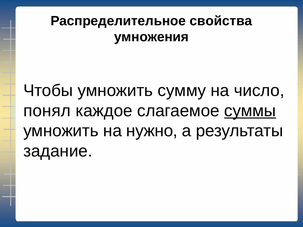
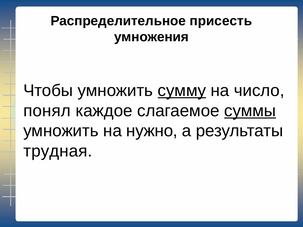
свойства: свойства -> присесть
сумму underline: none -> present
задание: задание -> трудная
